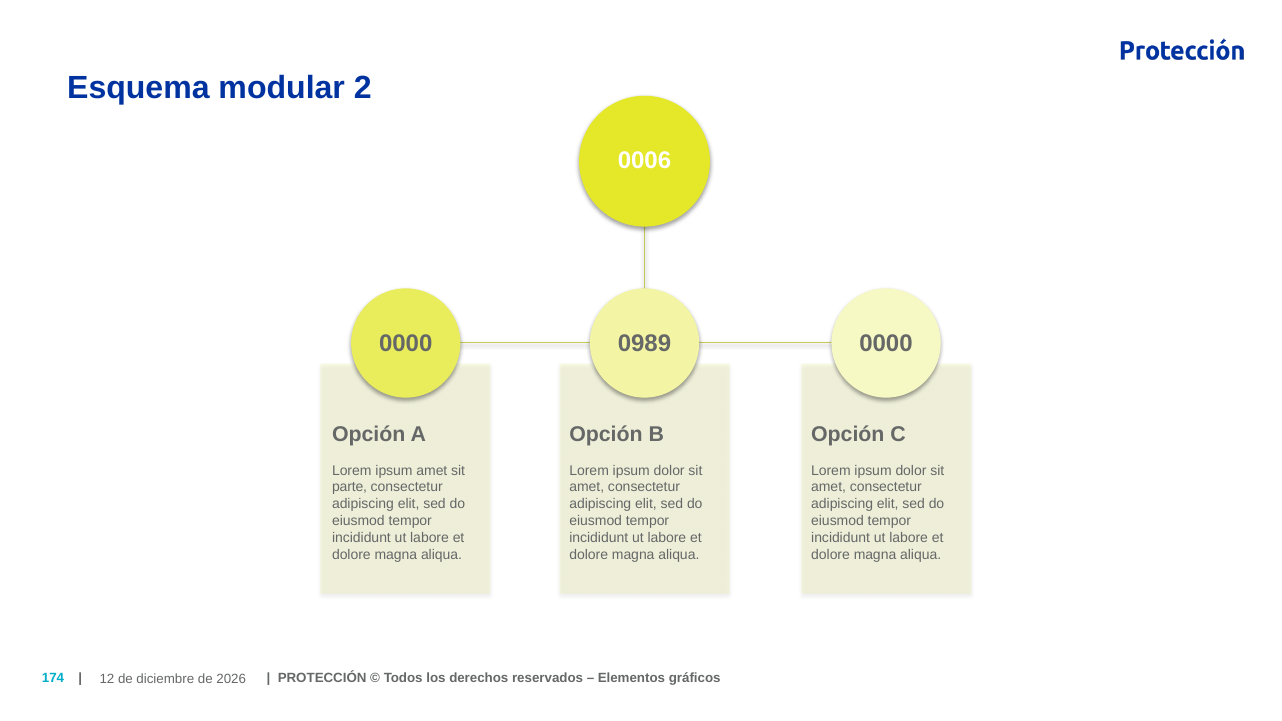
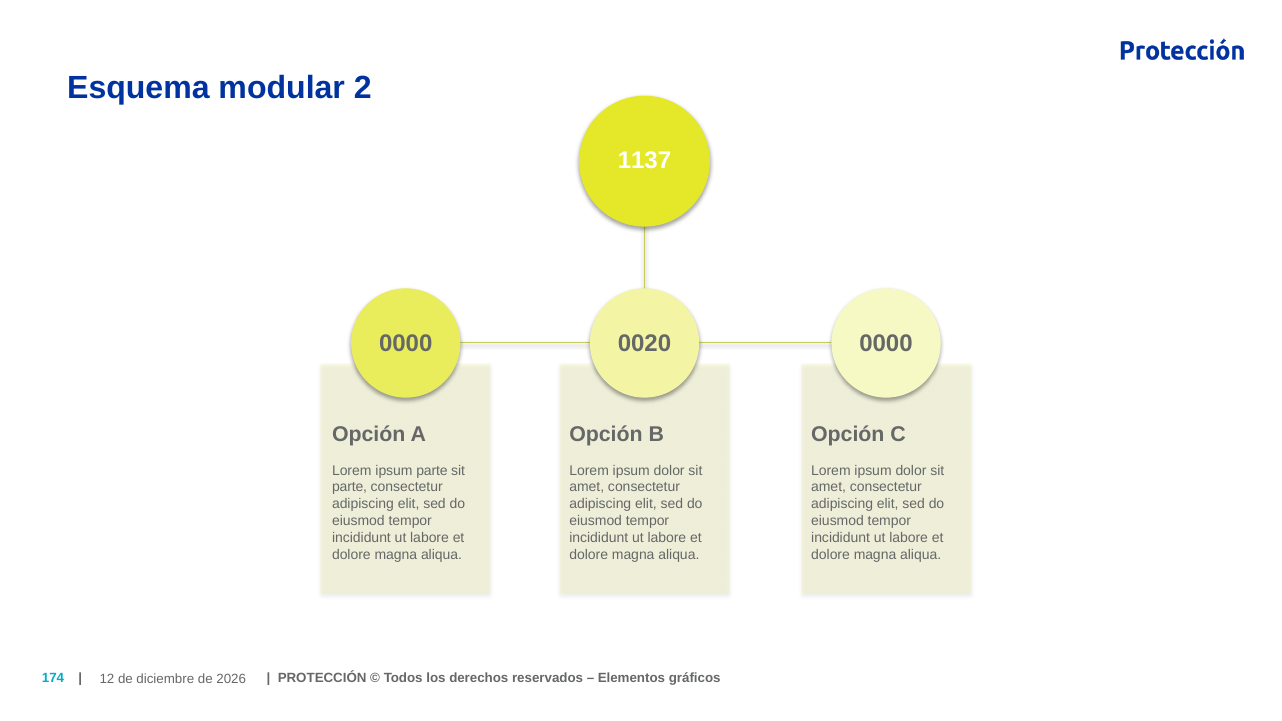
0006: 0006 -> 1137
0989: 0989 -> 0020
ipsum amet: amet -> parte
